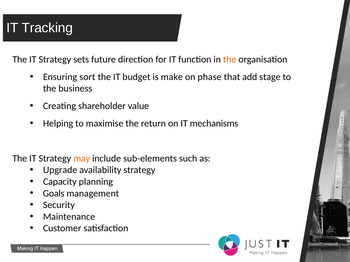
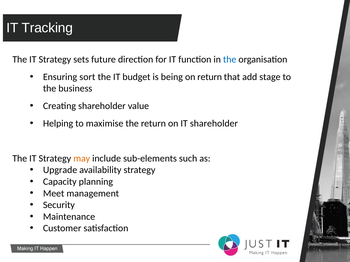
the at (230, 60) colour: orange -> blue
make: make -> being
on phase: phase -> return
IT mechanisms: mechanisms -> shareholder
Goals: Goals -> Meet
